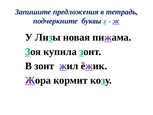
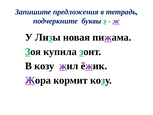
В зонт: зонт -> козу
